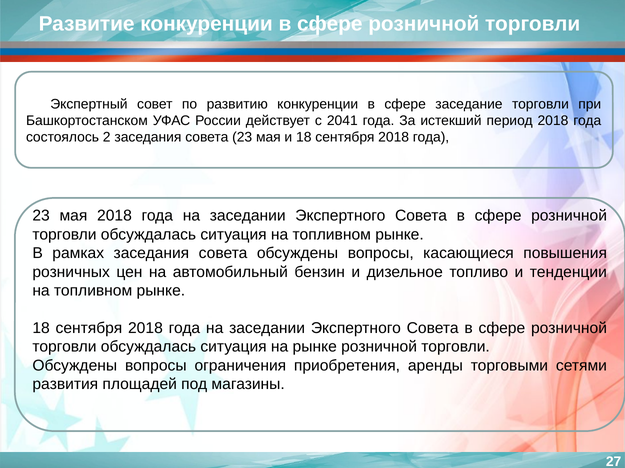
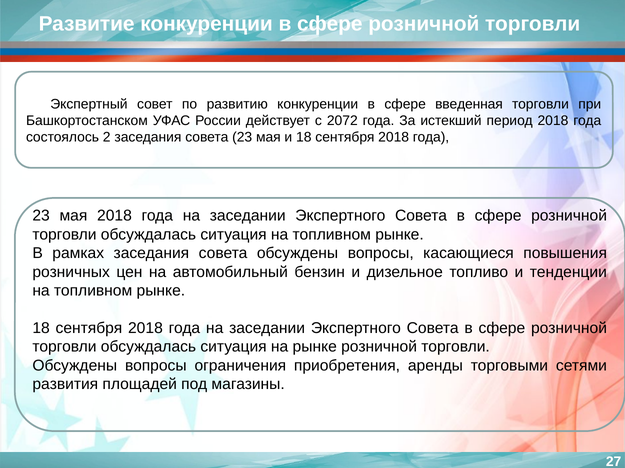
заседание: заседание -> введенная
2041: 2041 -> 2072
